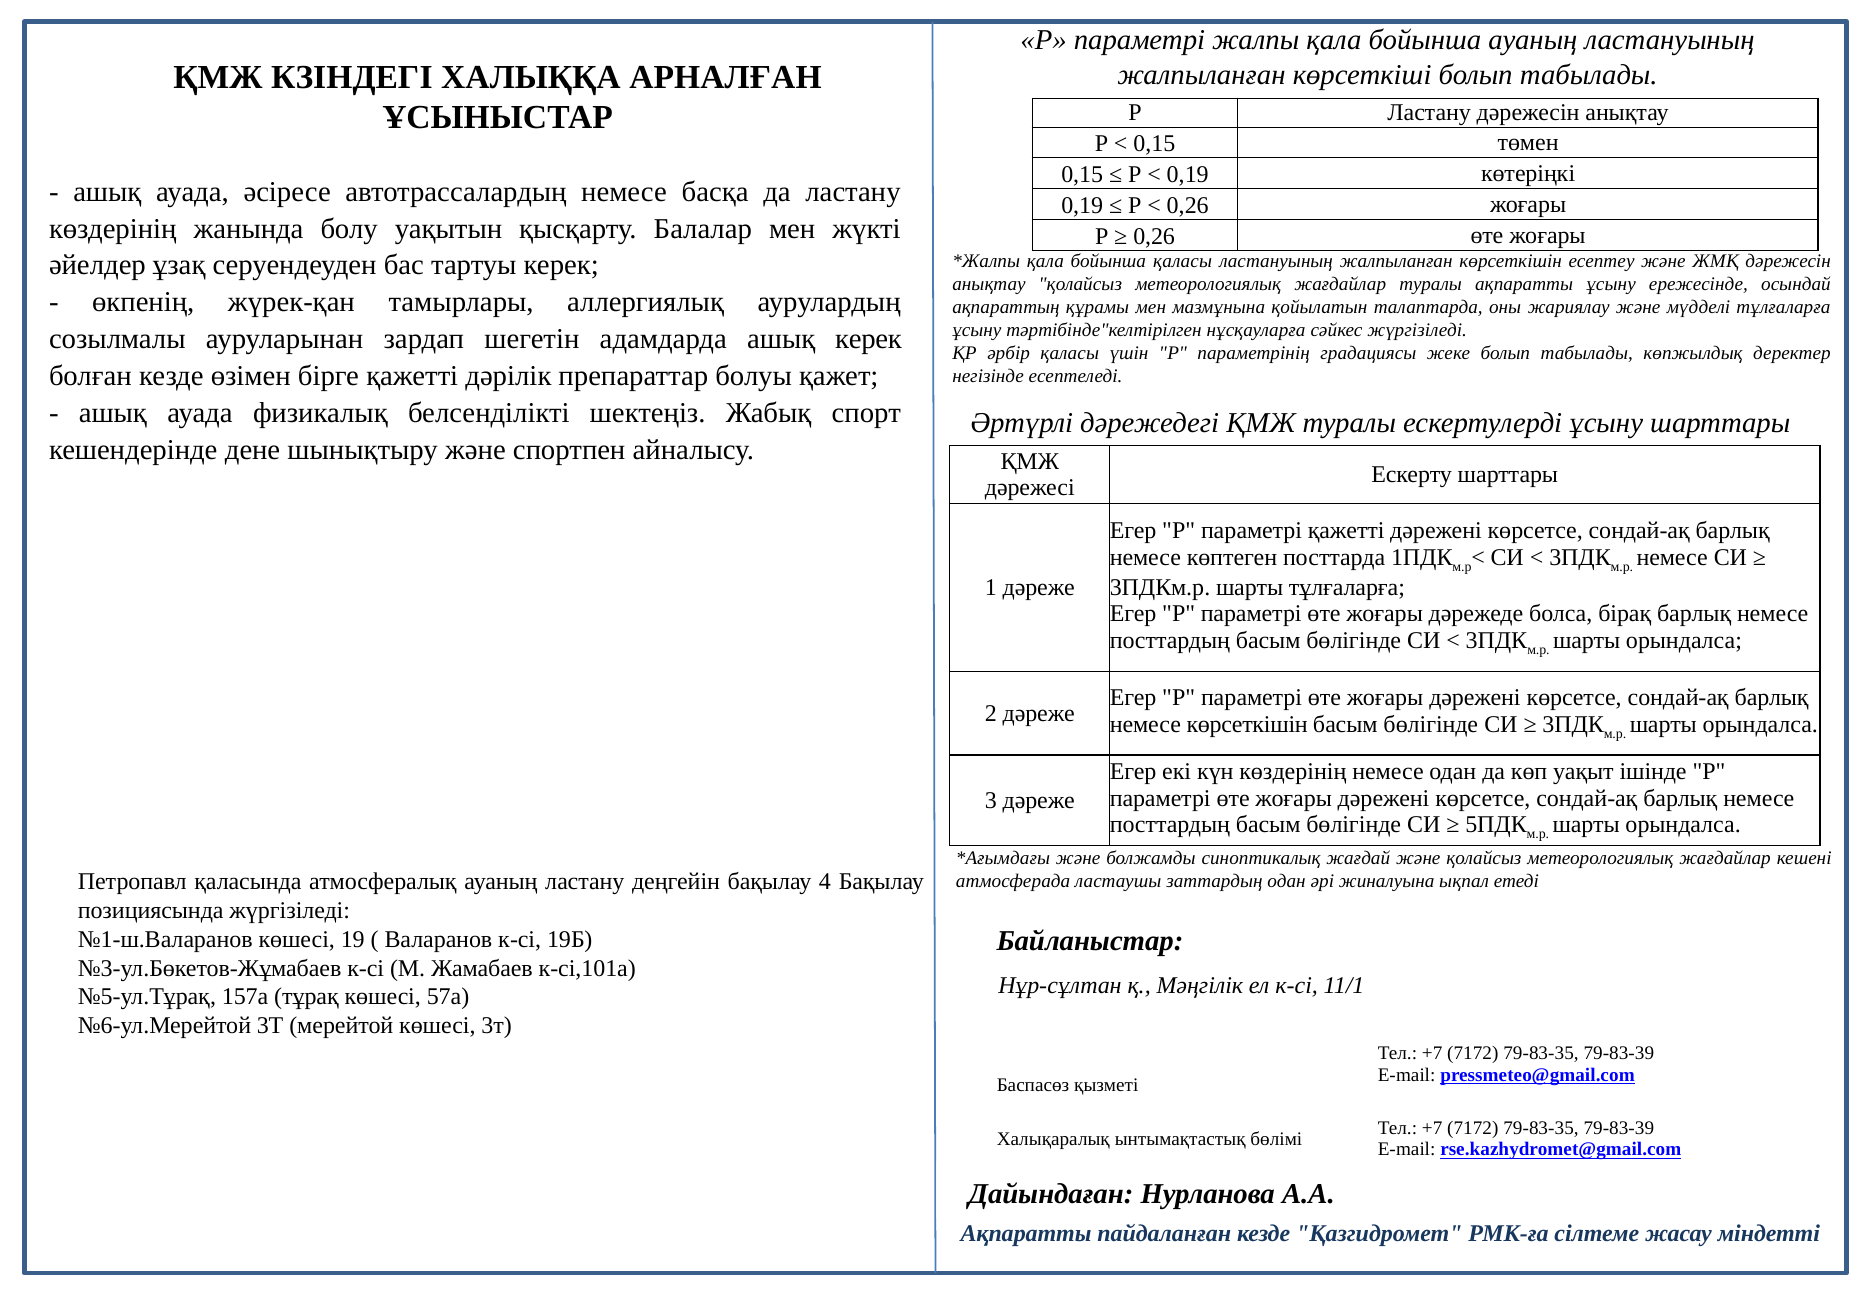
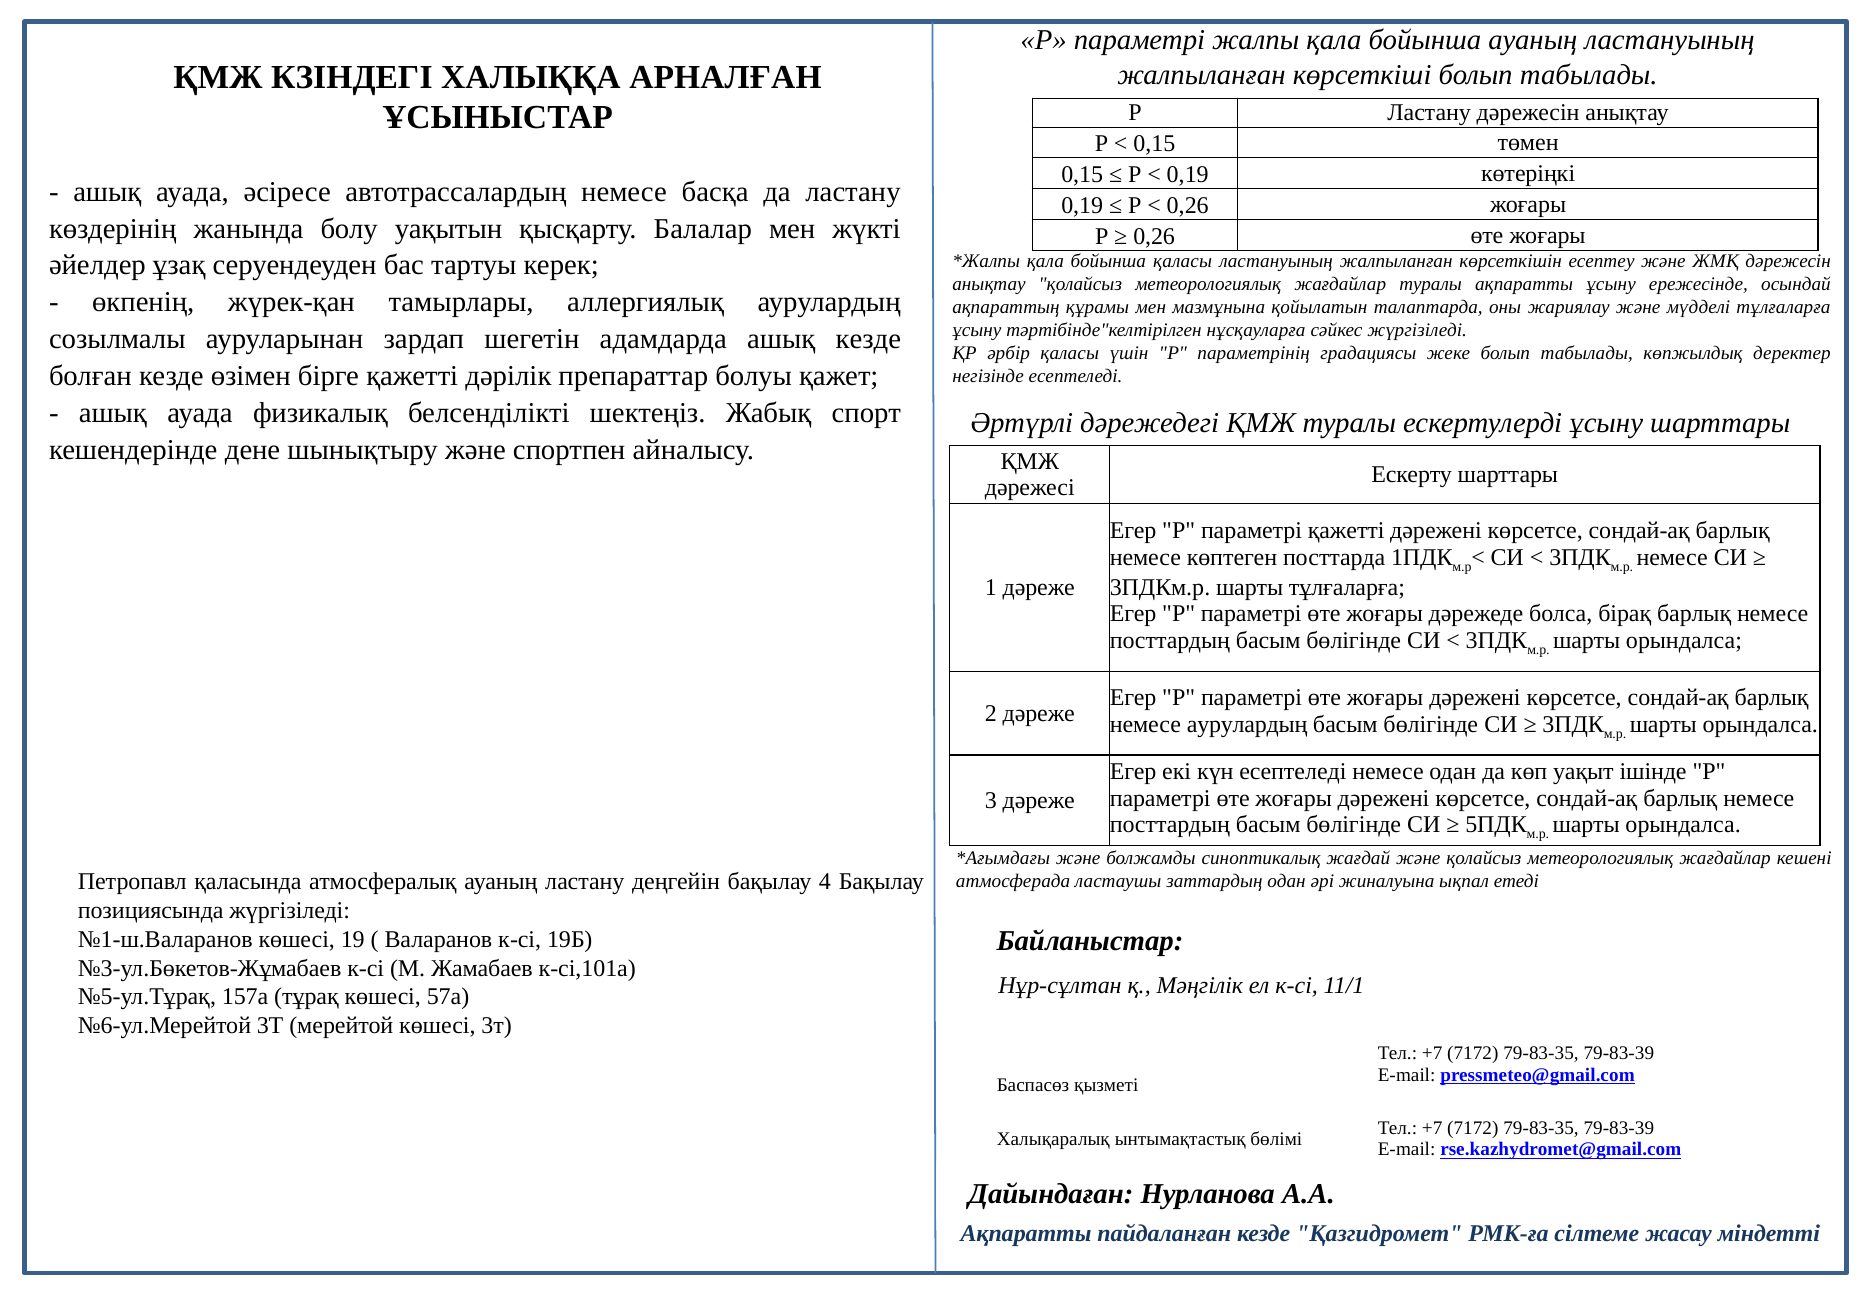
ашық керек: керек -> кезде
немесе көрсеткішін: көрсеткішін -> аурулардың
күн көздерінің: көздерінің -> есептеледі
